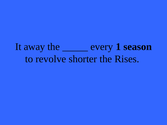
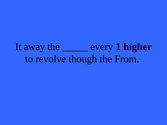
season: season -> higher
shorter: shorter -> though
Rises: Rises -> From
